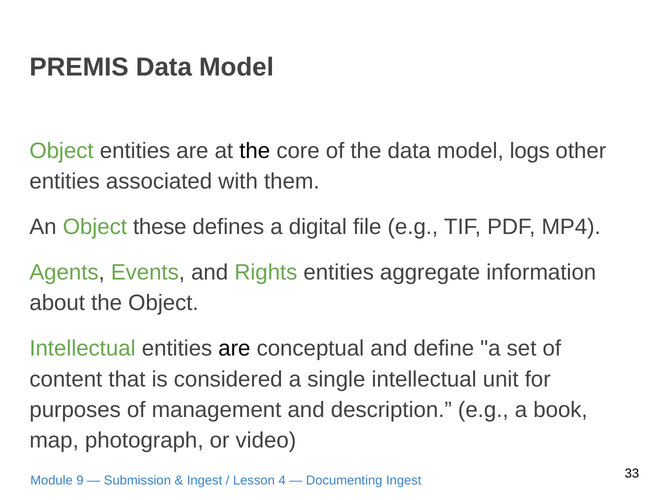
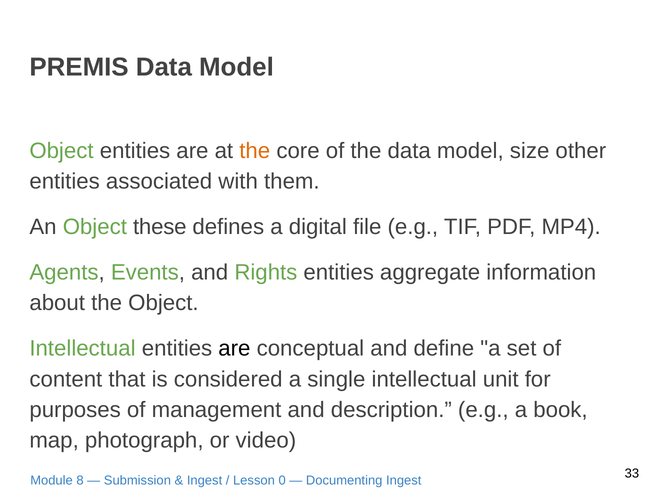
the at (255, 151) colour: black -> orange
logs: logs -> size
9: 9 -> 8
4: 4 -> 0
